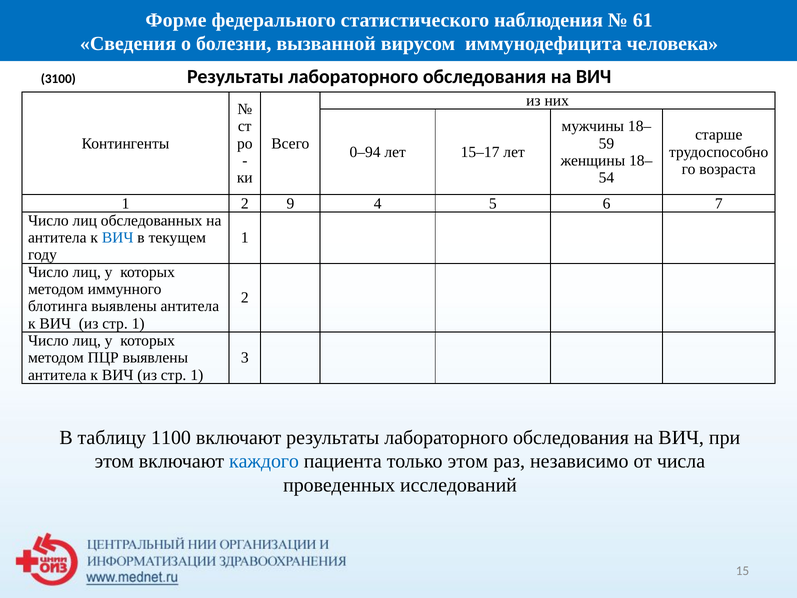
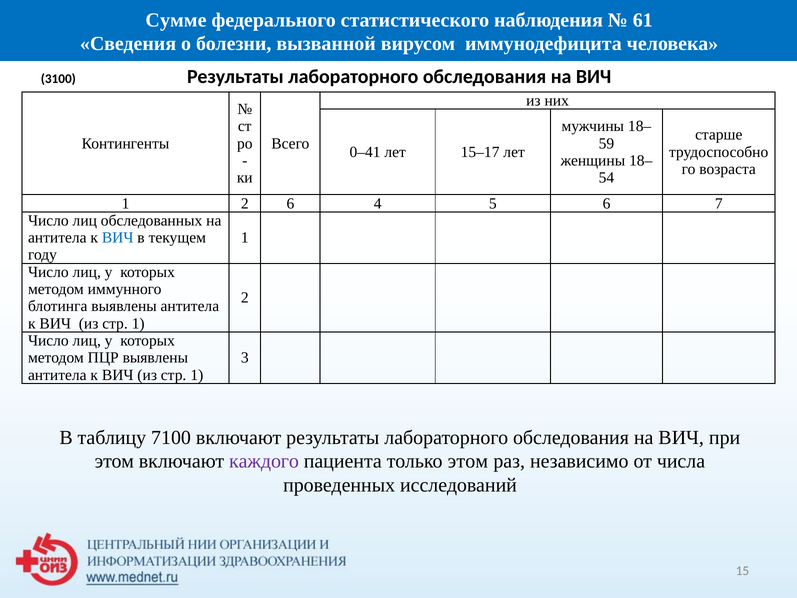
Форме: Форме -> Сумме
0–94: 0–94 -> 0–41
2 9: 9 -> 6
1100: 1100 -> 7100
каждого colour: blue -> purple
